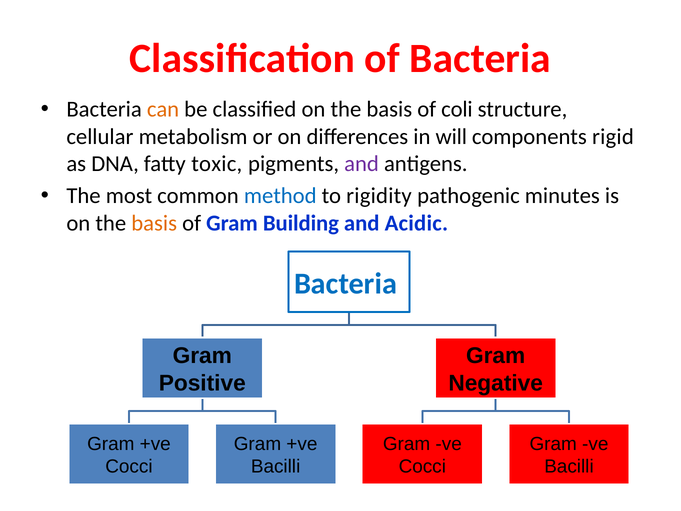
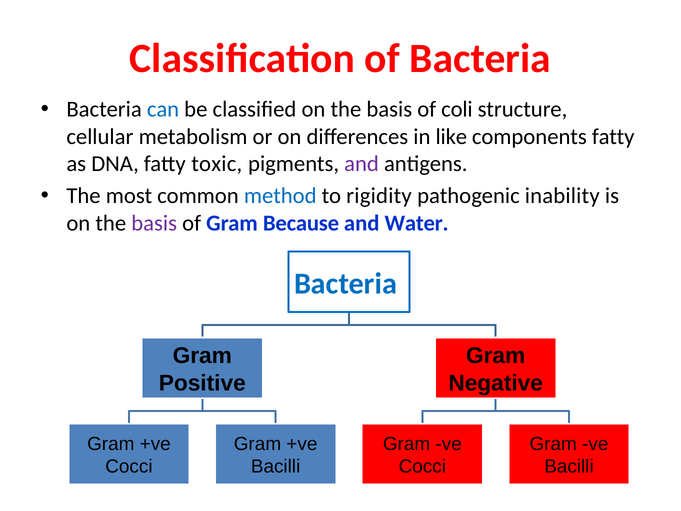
can colour: orange -> blue
will: will -> like
components rigid: rigid -> fatty
minutes: minutes -> inability
basis at (154, 223) colour: orange -> purple
Building: Building -> Because
Acidic: Acidic -> Water
